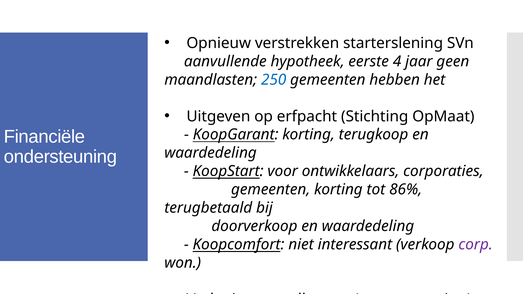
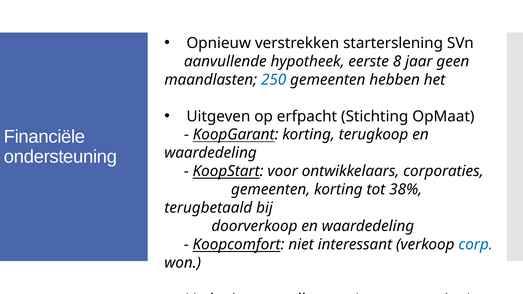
4: 4 -> 8
86%: 86% -> 38%
corp colour: purple -> blue
